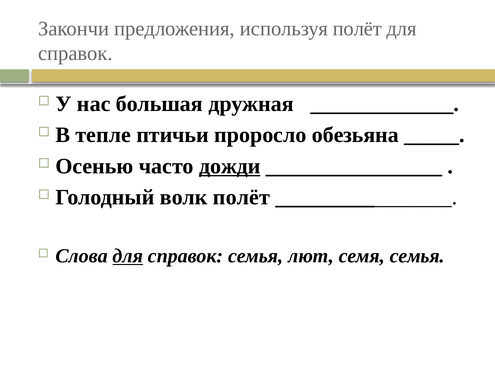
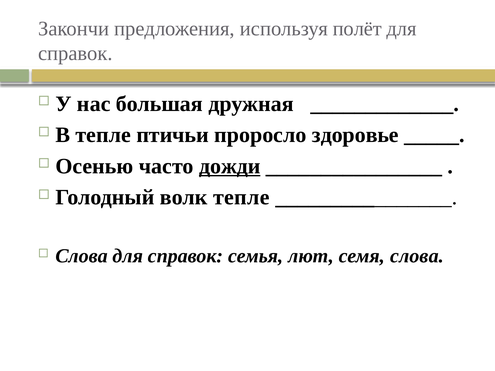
обезьяна: обезьяна -> здоровье
волк полёт: полёт -> тепле
для at (128, 256) underline: present -> none
семя семья: семья -> слова
